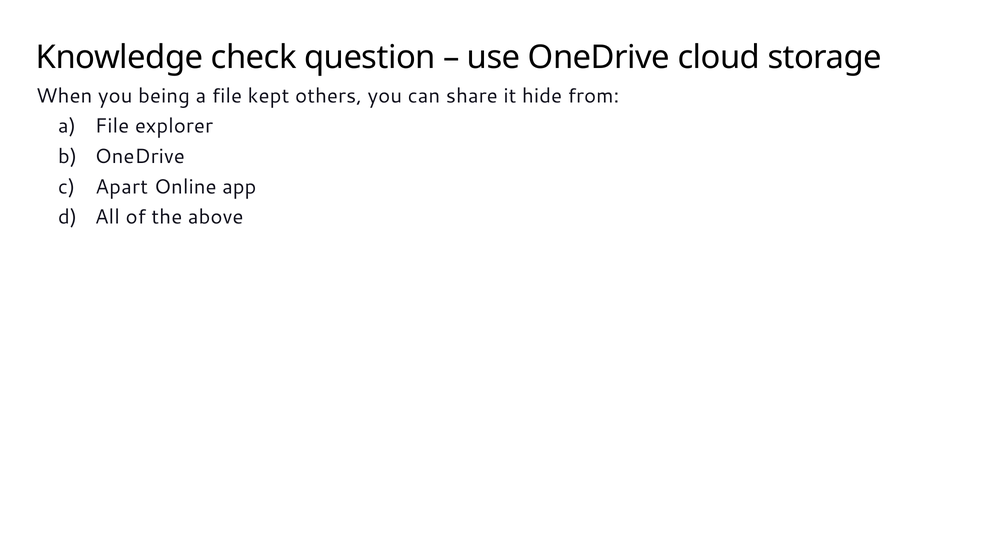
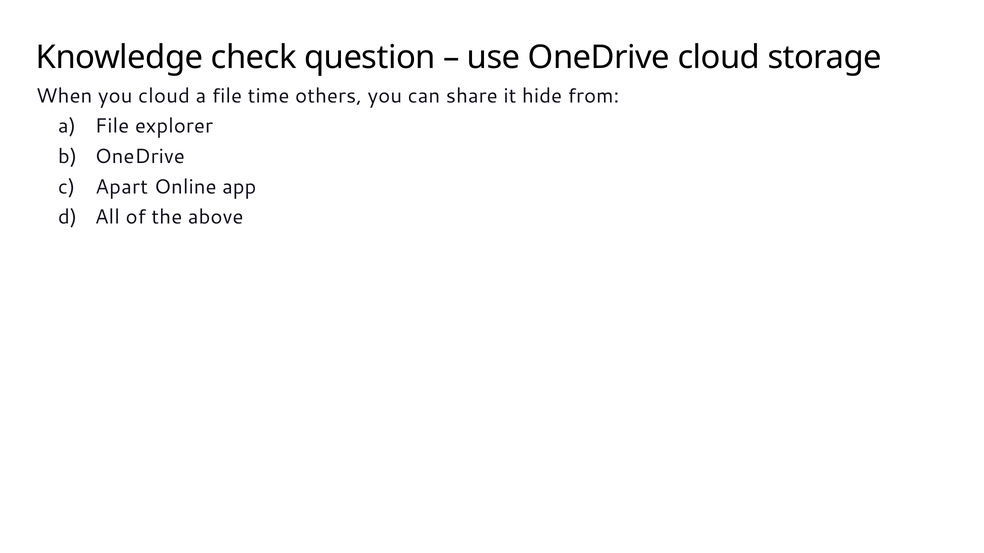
you being: being -> cloud
kept: kept -> time
